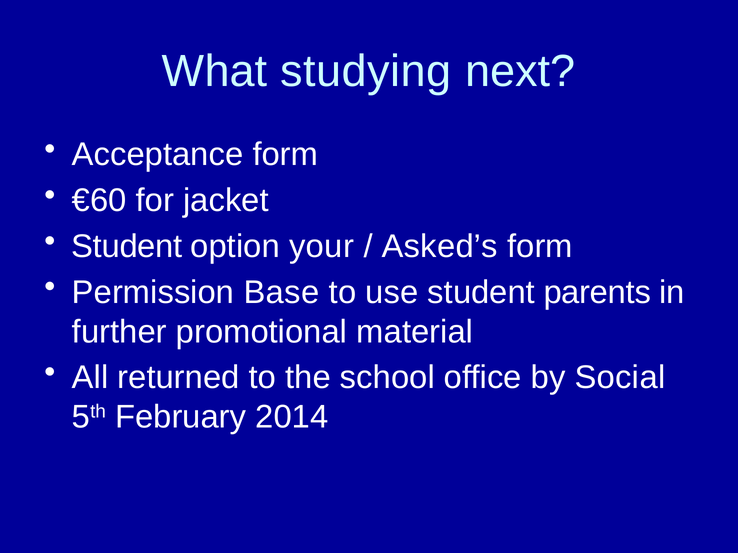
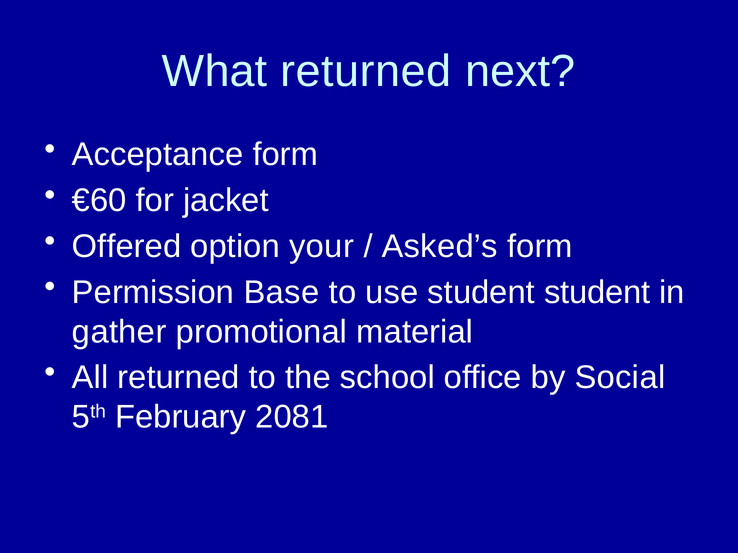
What studying: studying -> returned
Student at (127, 247): Student -> Offered
student parents: parents -> student
further: further -> gather
2014: 2014 -> 2081
